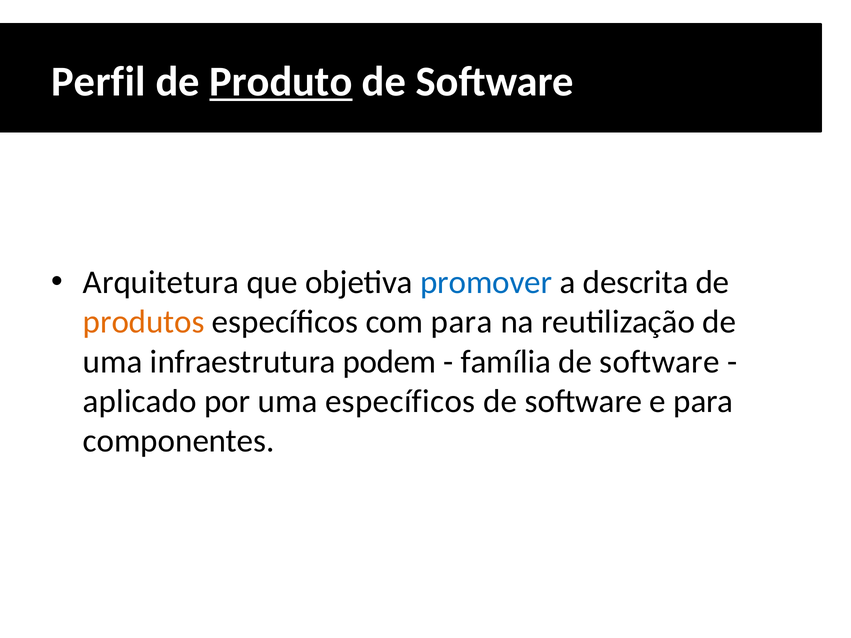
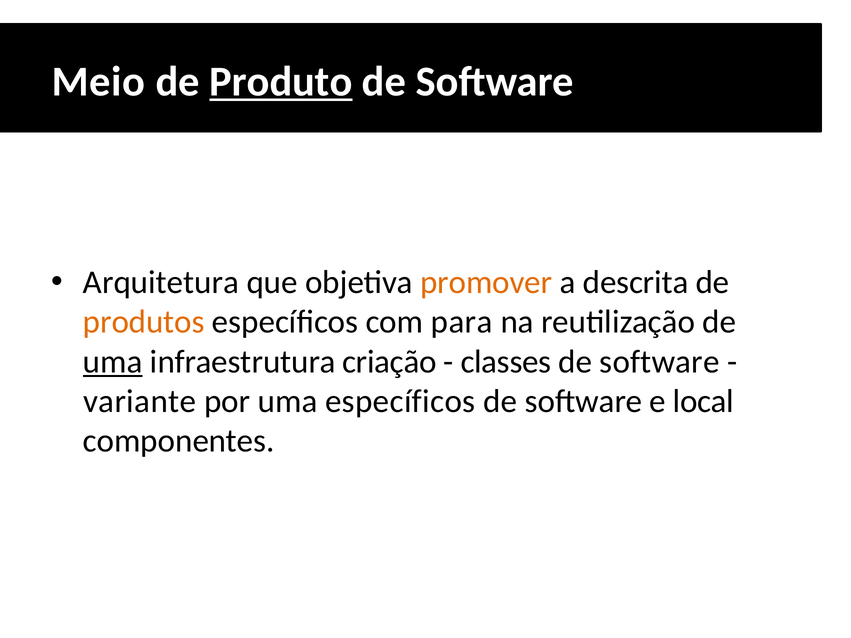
Perfil: Perfil -> Meio
promover colour: blue -> orange
uma at (113, 362) underline: none -> present
podem: podem -> criação
família: família -> classes
aplicado: aplicado -> variante
e para: para -> local
